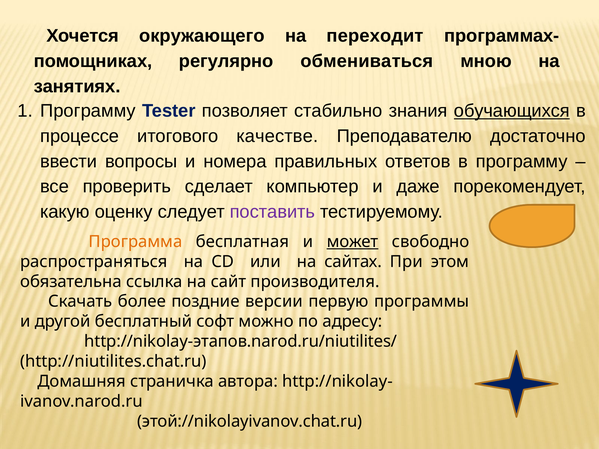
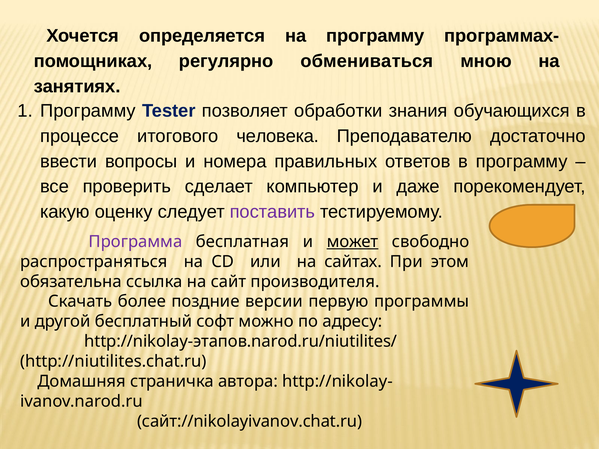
окружающего: окружающего -> определяется
на переходит: переходит -> программу
стабильно: стабильно -> обработки
обучающихся underline: present -> none
качестве: качестве -> человека
Программа colour: orange -> purple
этой://nikolayivanov.chat.ru: этой://nikolayivanov.chat.ru -> сайт://nikolayivanov.chat.ru
